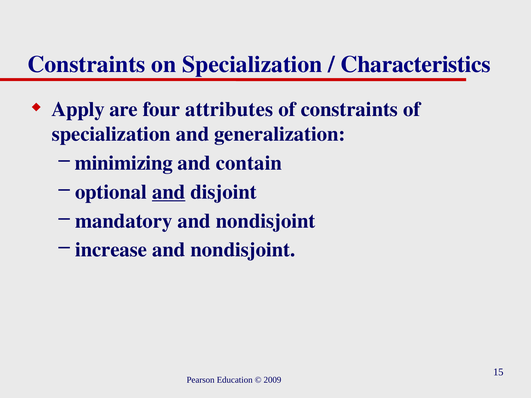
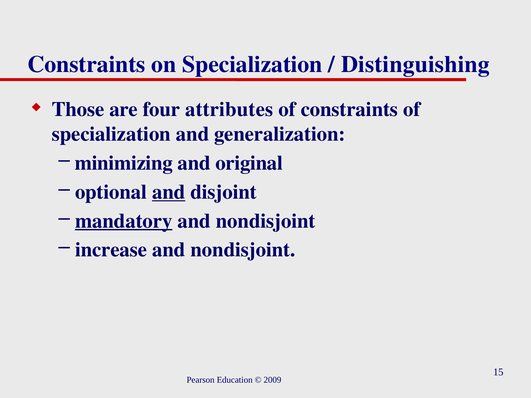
Characteristics: Characteristics -> Distinguishing
Apply: Apply -> Those
contain: contain -> original
mandatory underline: none -> present
